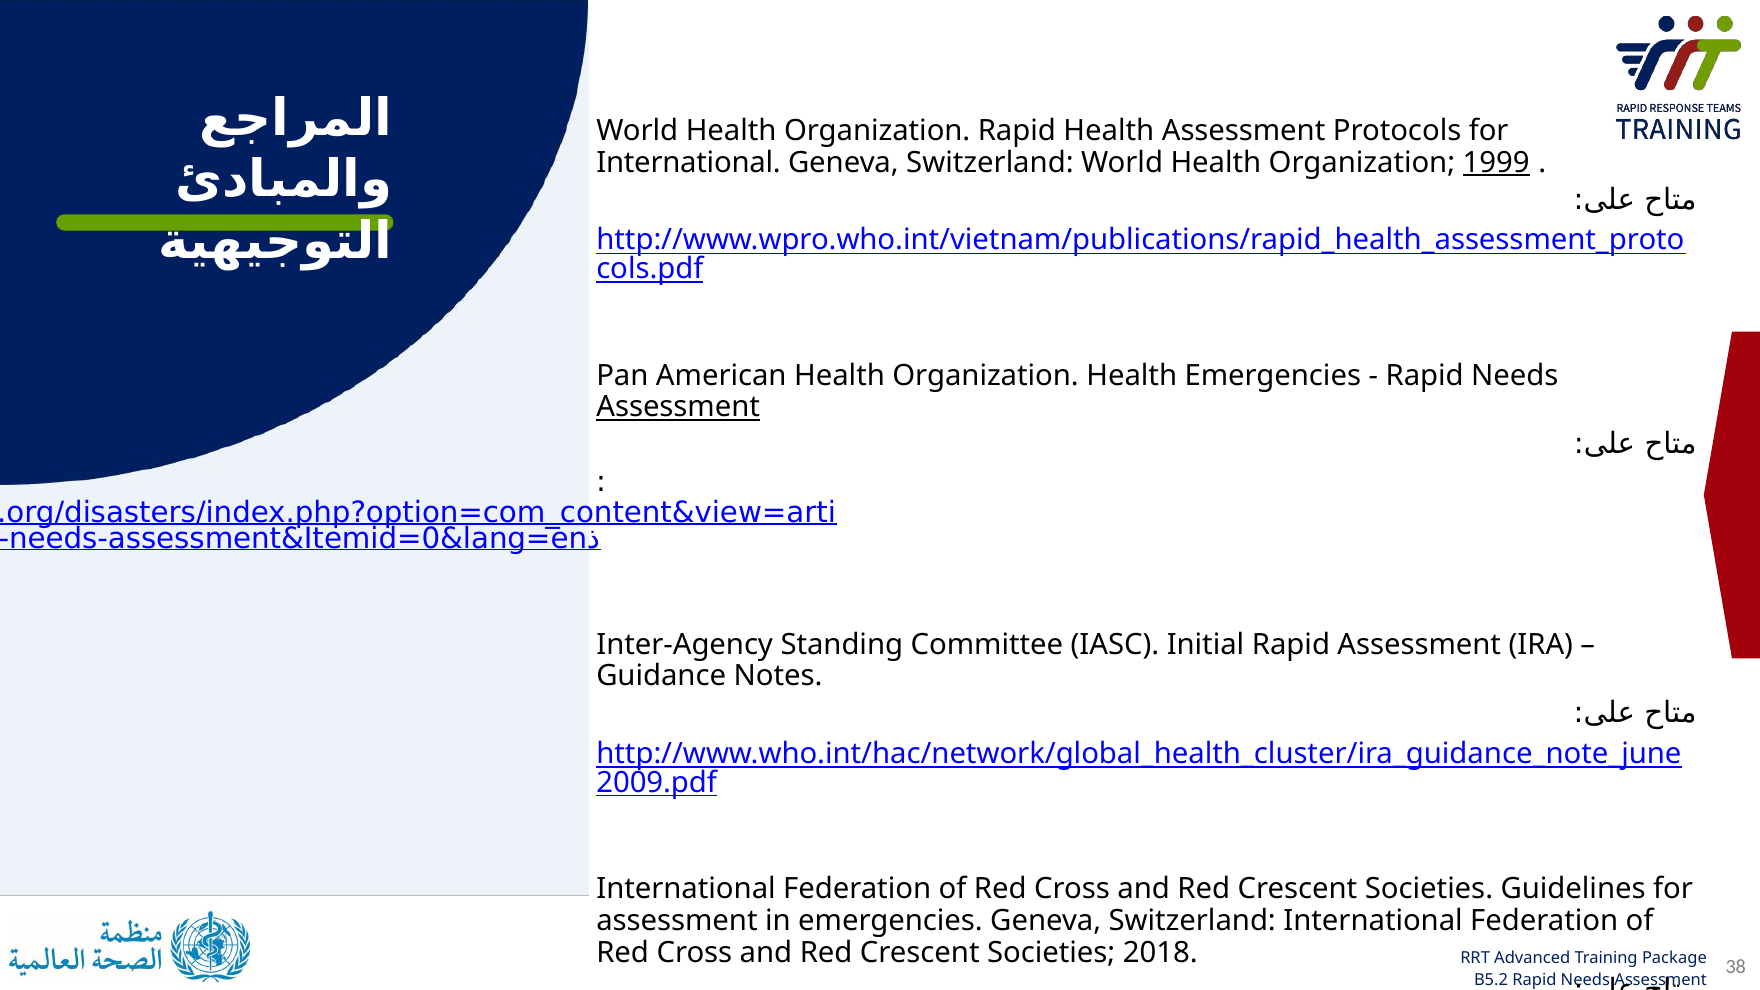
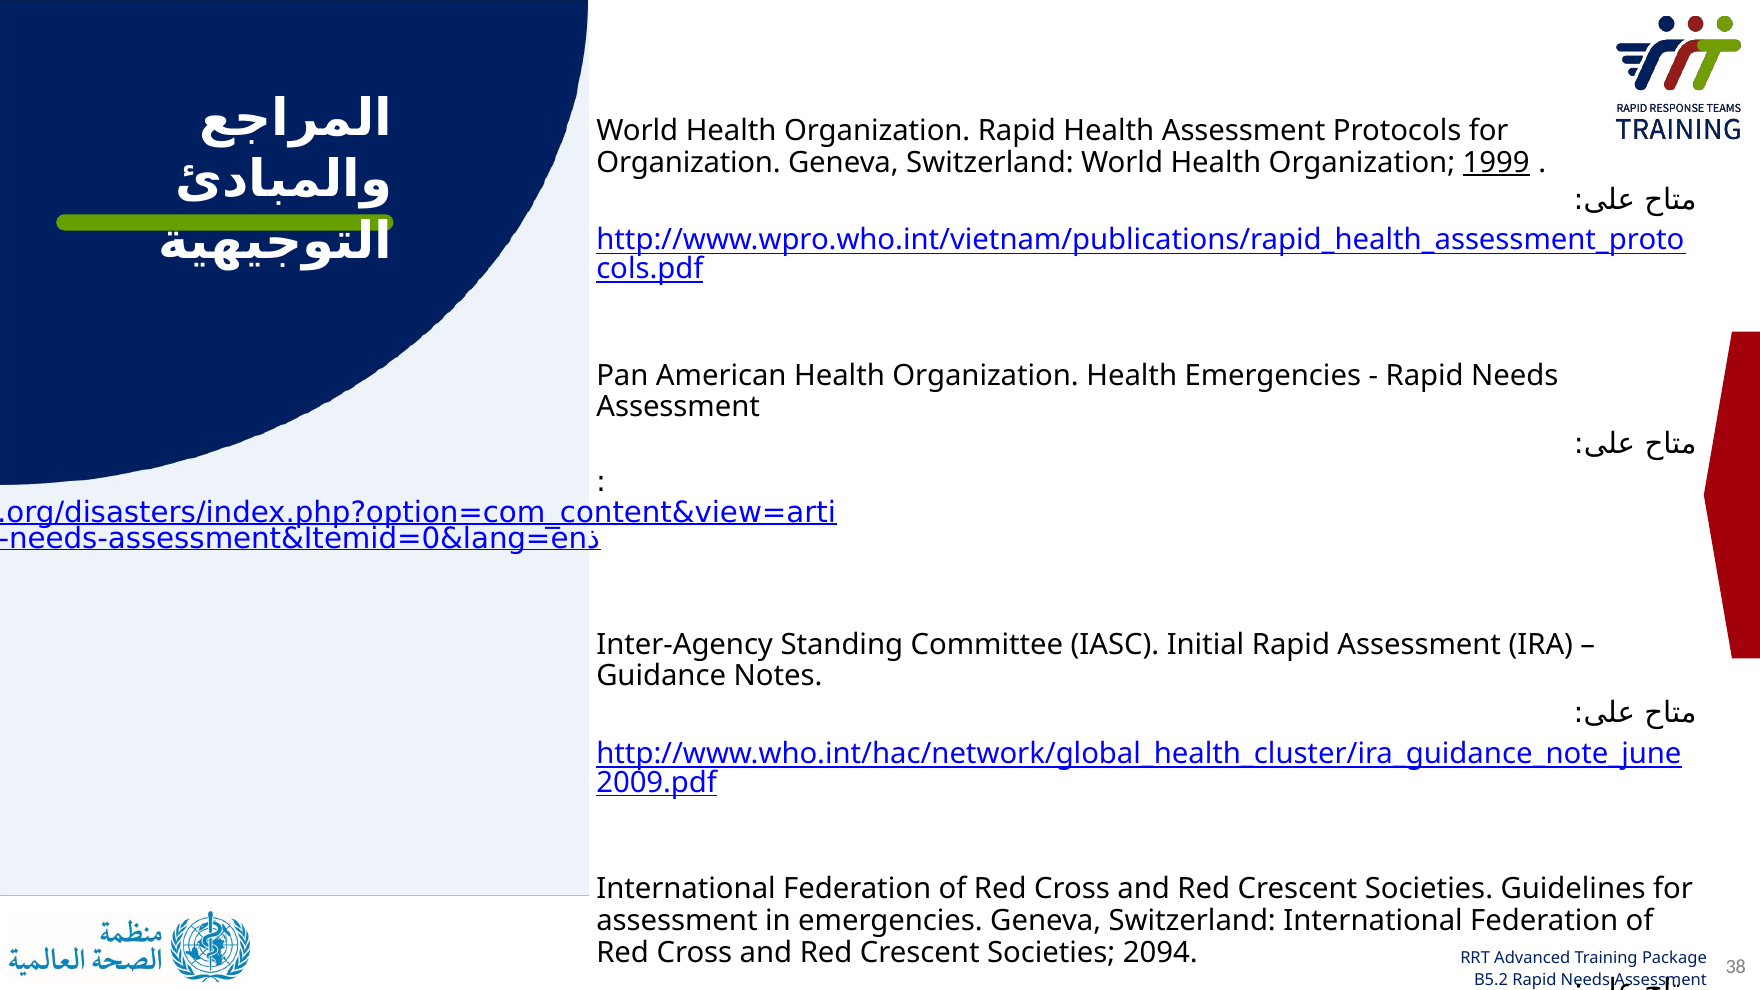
International at (689, 162): International -> Organization
Assessment at (678, 407) underline: present -> none
2018: 2018 -> 2094
